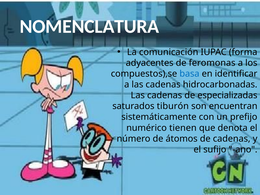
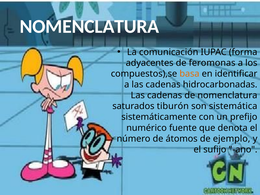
basa colour: blue -> orange
de especializadas: especializadas -> nomenclatura
encuentran: encuentran -> sistemática
tienen: tienen -> fuente
de cadenas: cadenas -> ejemplo
